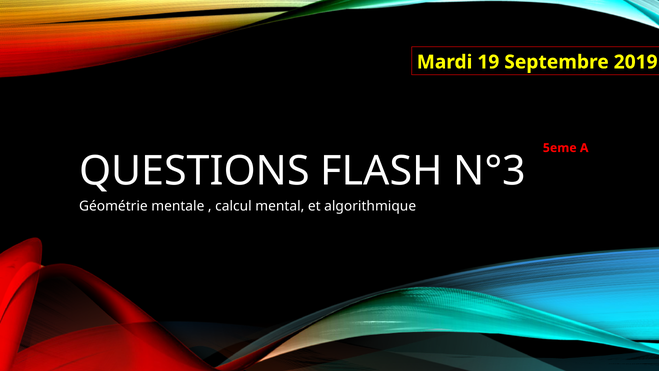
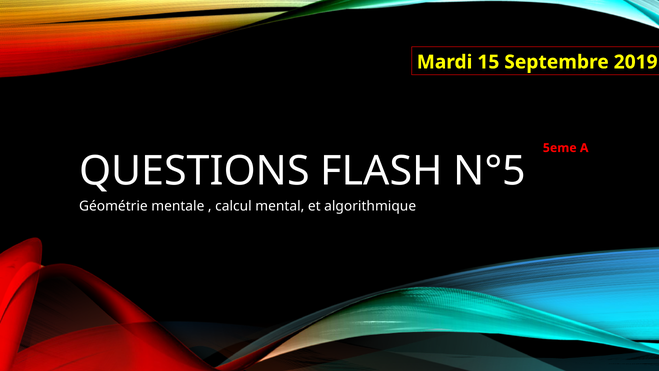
19: 19 -> 15
N°3: N°3 -> N°5
